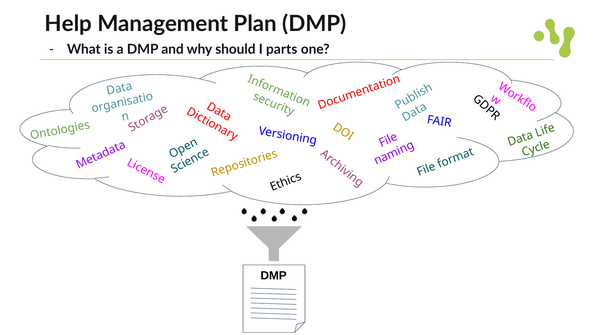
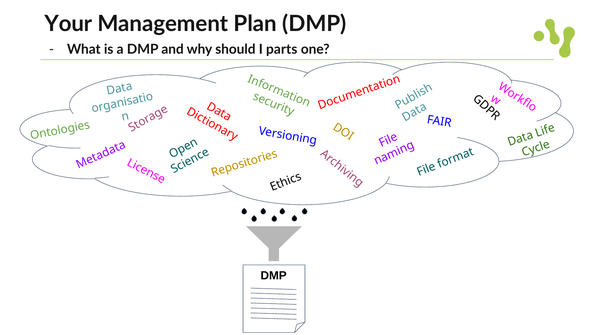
Help: Help -> Your
